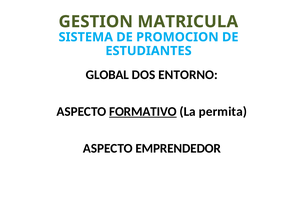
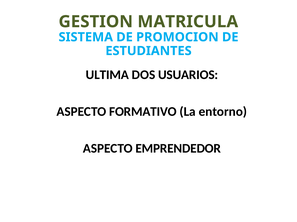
GLOBAL: GLOBAL -> ULTIMA
ENTORNO: ENTORNO -> USUARIOS
FORMATIVO underline: present -> none
permita: permita -> entorno
